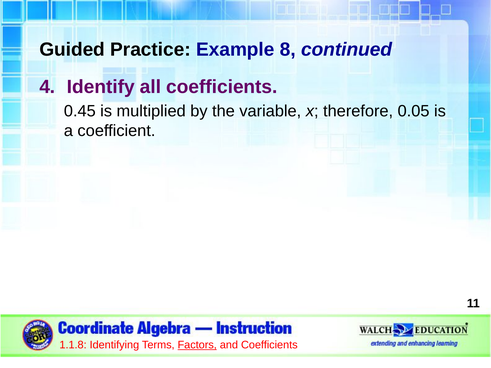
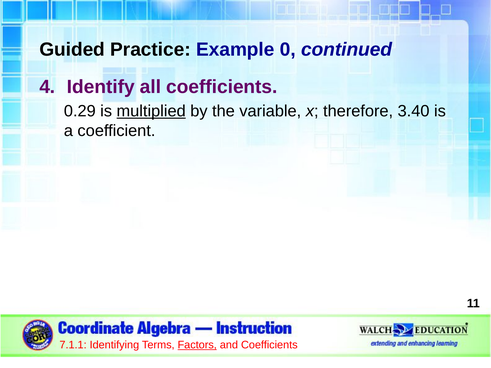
8: 8 -> 0
0.45: 0.45 -> 0.29
multiplied underline: none -> present
0.05: 0.05 -> 3.40
1.1.8: 1.1.8 -> 7.1.1
